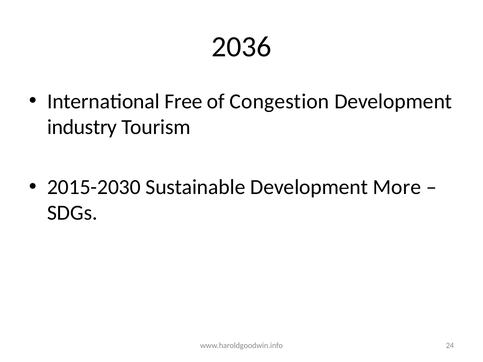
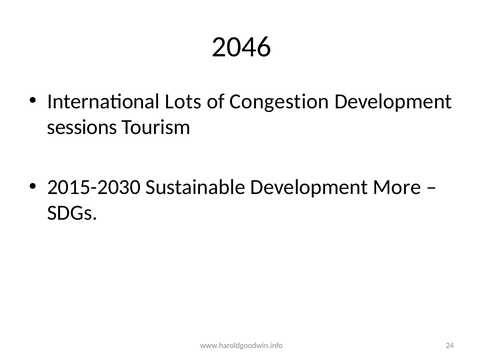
2036: 2036 -> 2046
Free: Free -> Lots
industry: industry -> sessions
